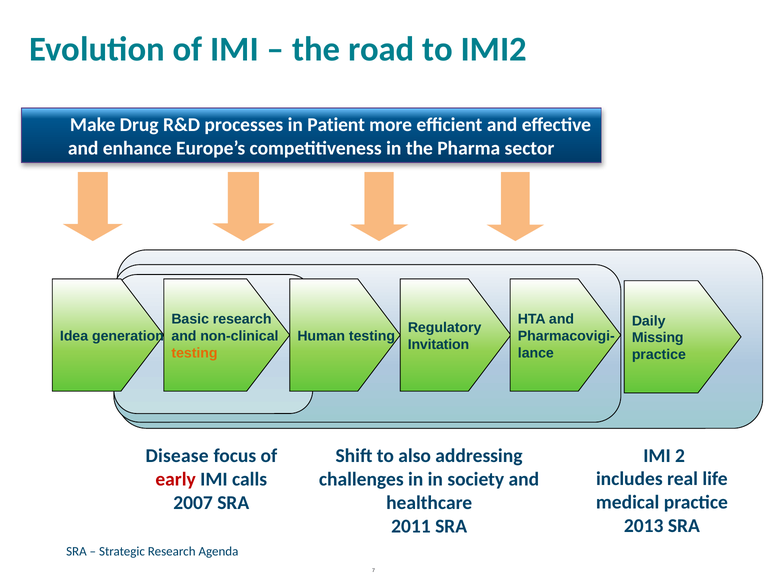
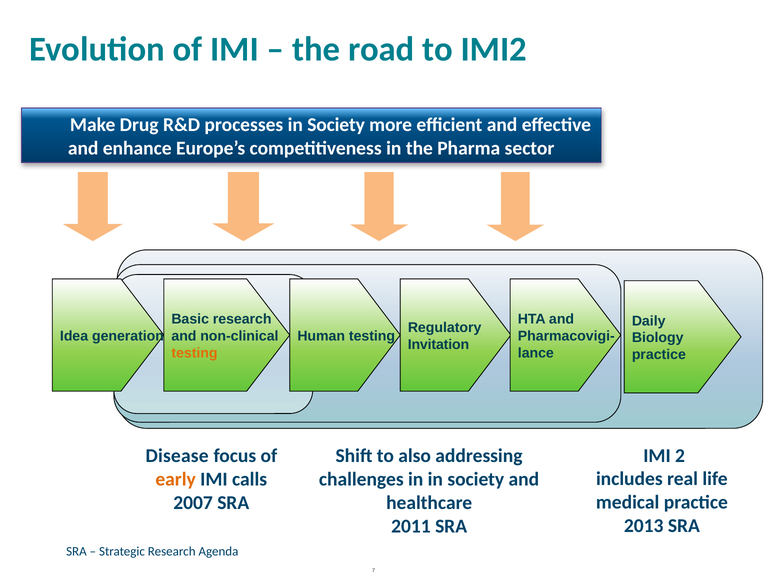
processes in Patient: Patient -> Society
Missing: Missing -> Biology
early colour: red -> orange
